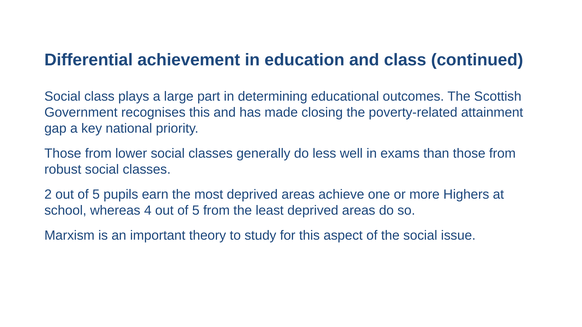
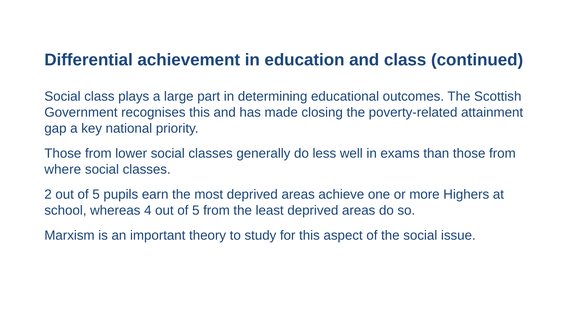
robust: robust -> where
